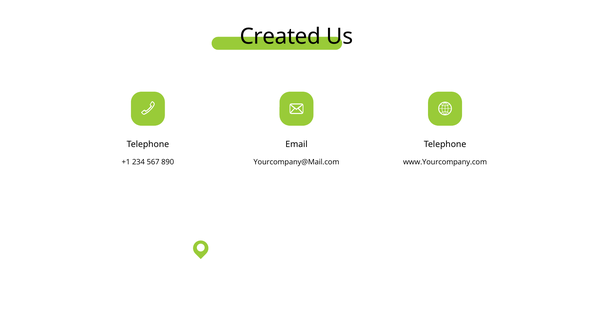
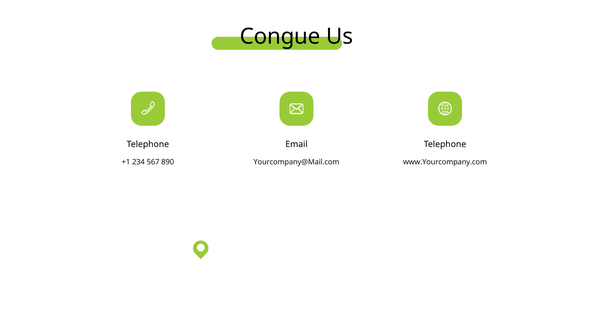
Created: Created -> Congue
